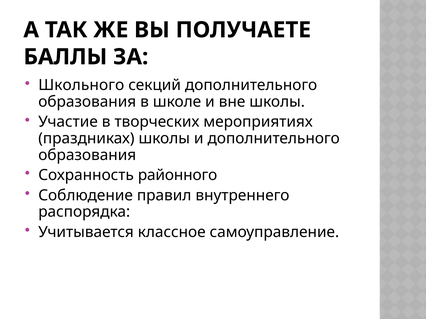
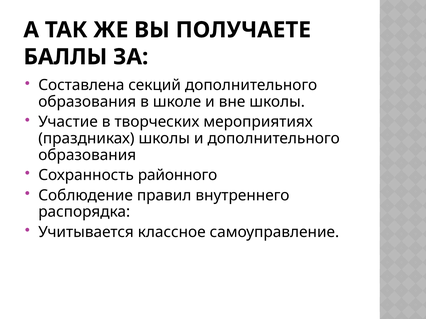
Школьного: Школьного -> Составлена
